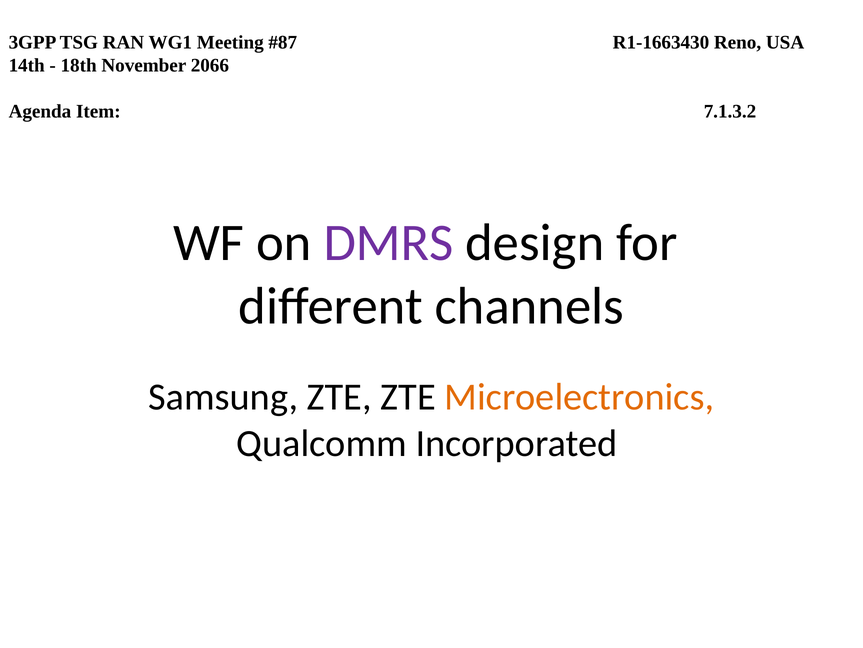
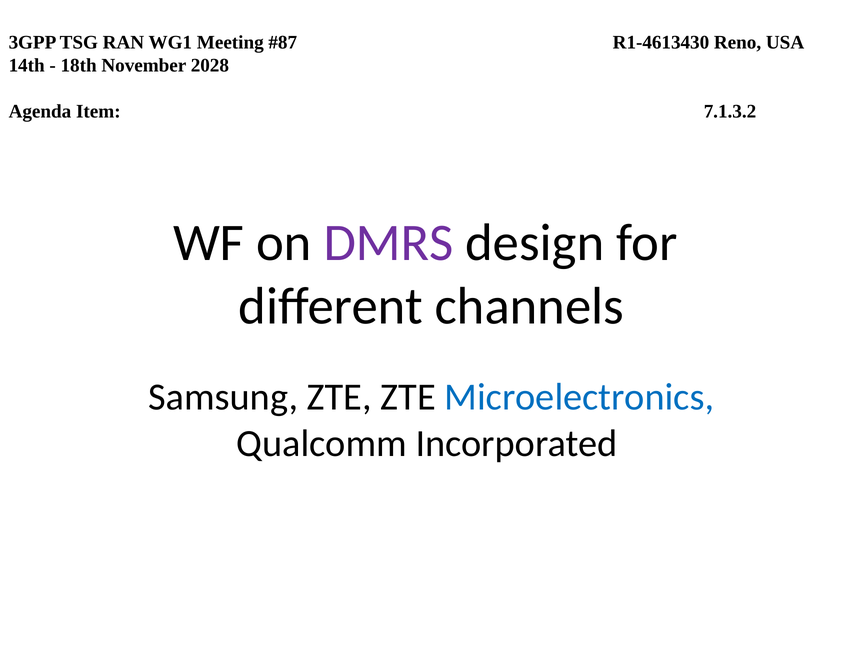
R1-1663430: R1-1663430 -> R1-4613430
2066: 2066 -> 2028
Microelectronics colour: orange -> blue
